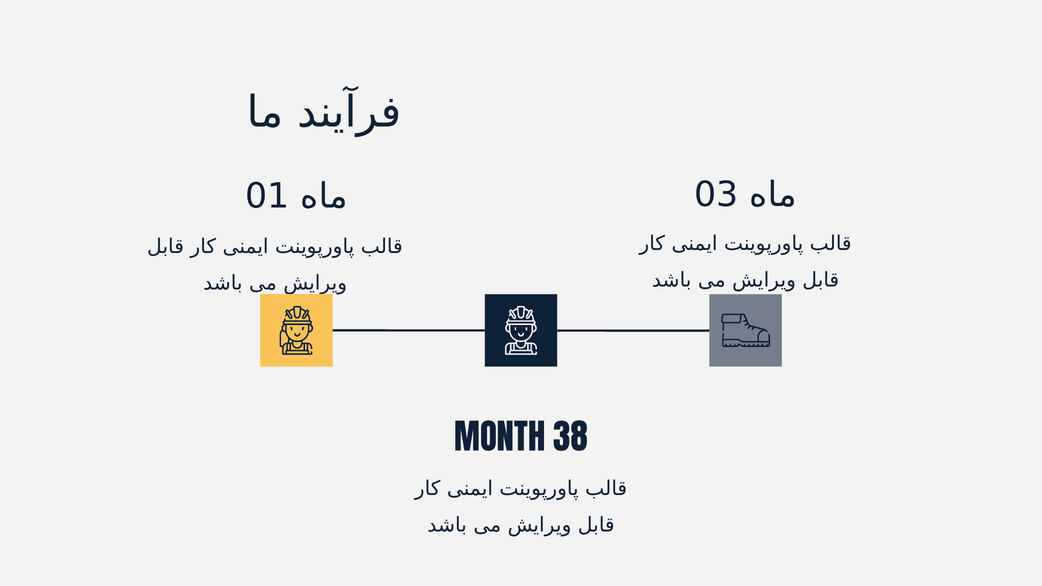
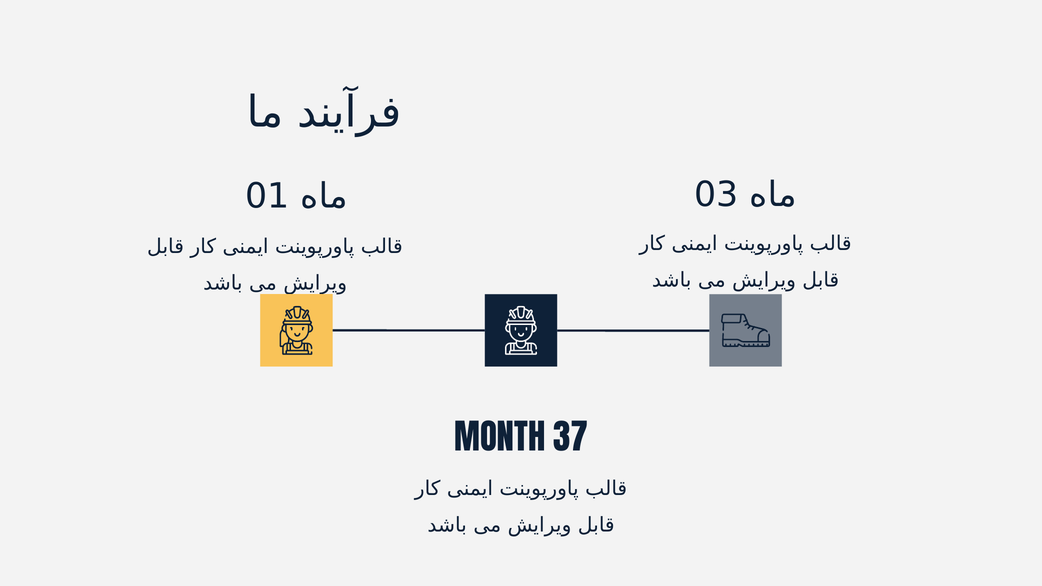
38: 38 -> 37
